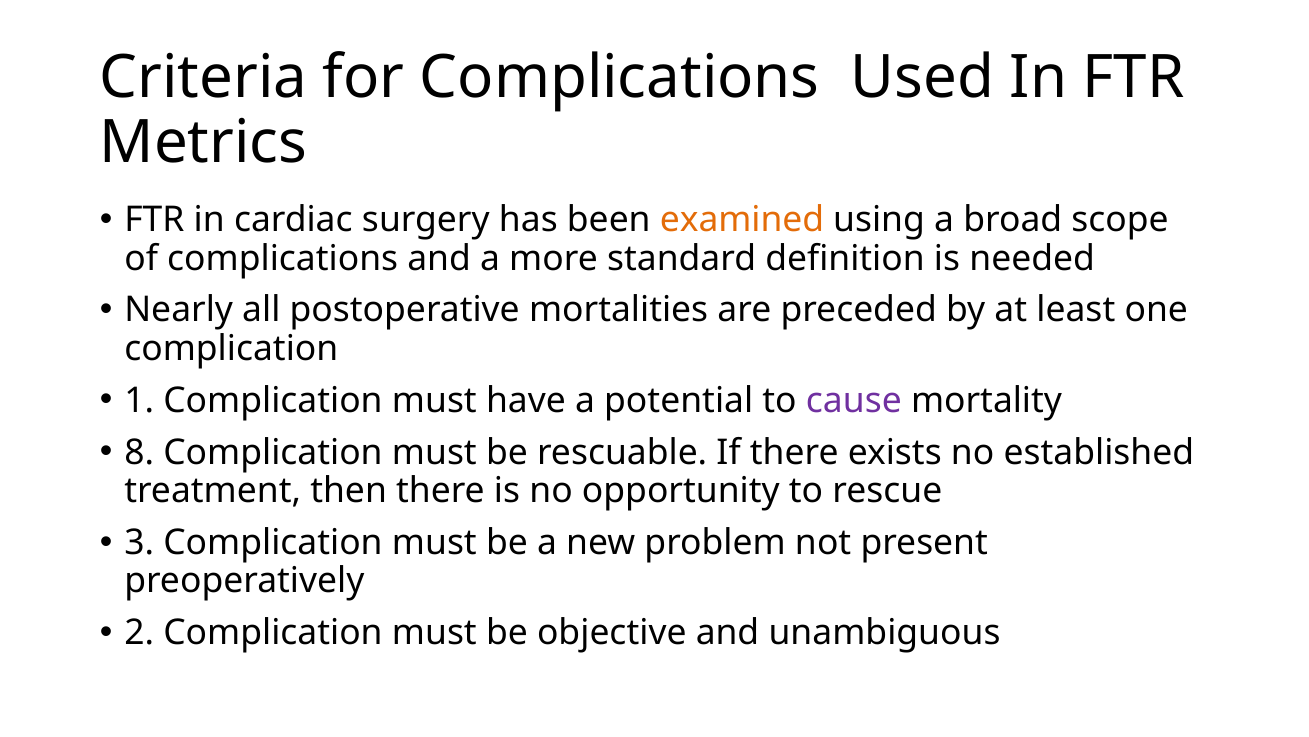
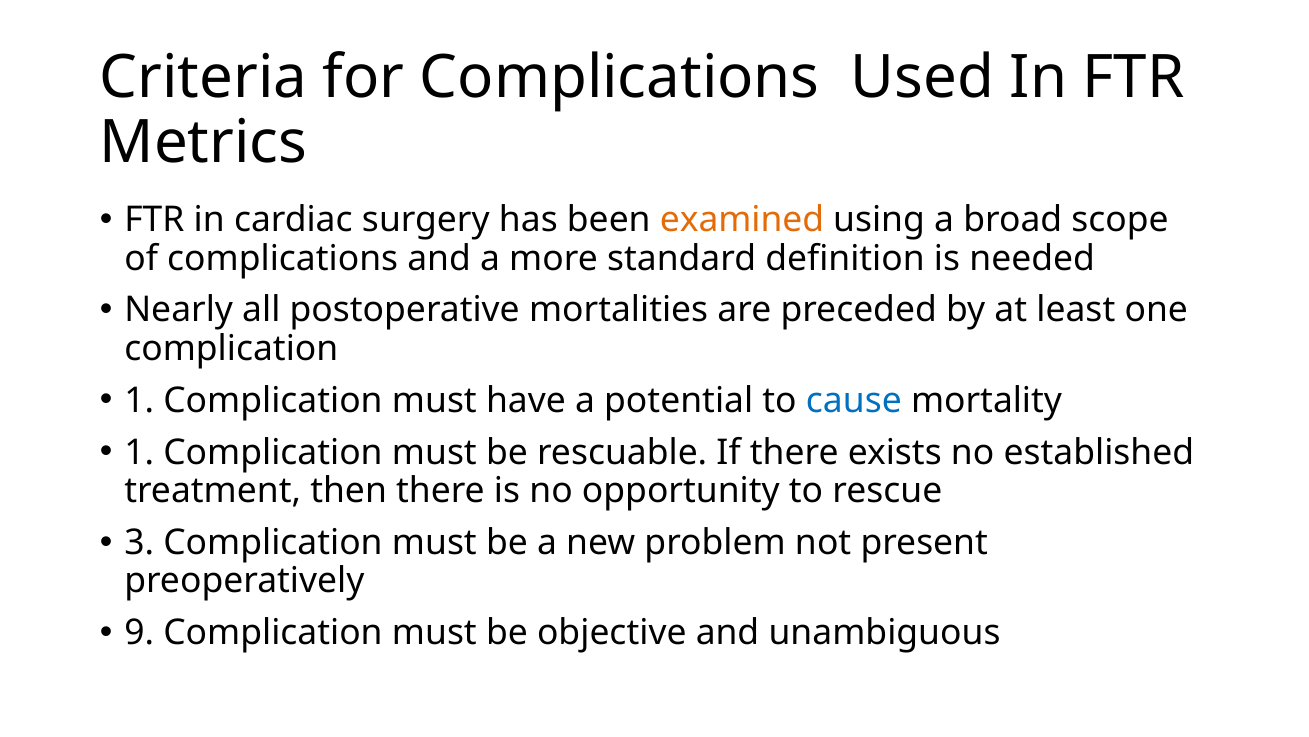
cause colour: purple -> blue
8 at (139, 452): 8 -> 1
2: 2 -> 9
